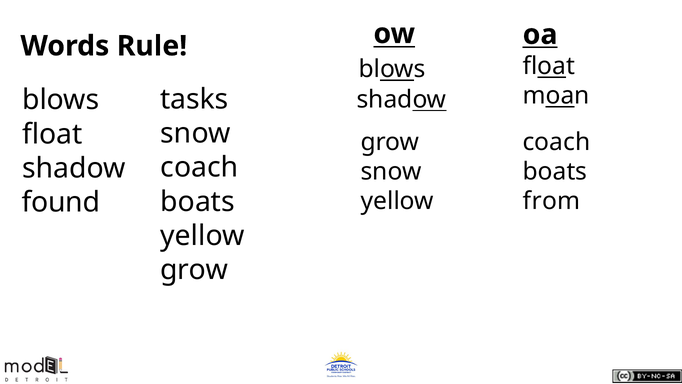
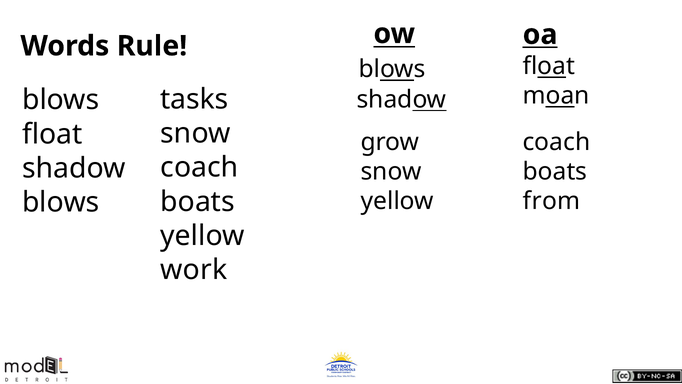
found at (61, 202): found -> blows
grow at (194, 270): grow -> work
